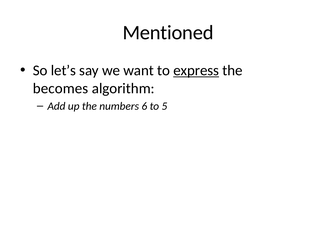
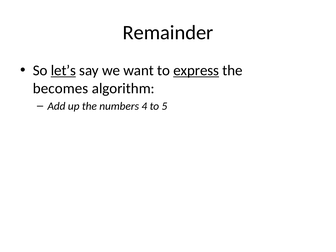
Mentioned: Mentioned -> Remainder
let’s underline: none -> present
6: 6 -> 4
